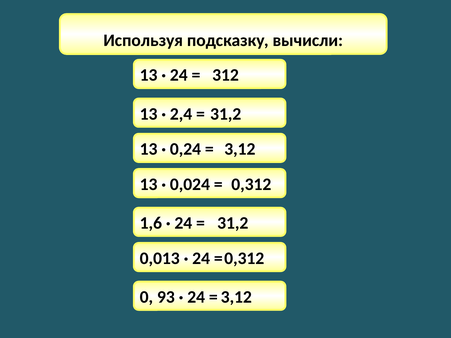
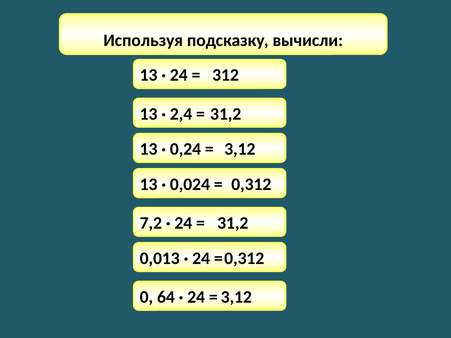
1,6: 1,6 -> 7,2
93: 93 -> 64
